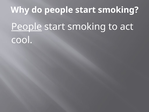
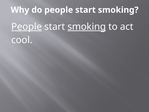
smoking at (87, 27) underline: none -> present
